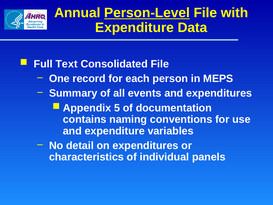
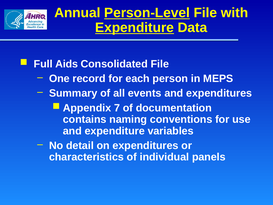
Expenditure at (135, 28) underline: none -> present
Text: Text -> Aids
5: 5 -> 7
